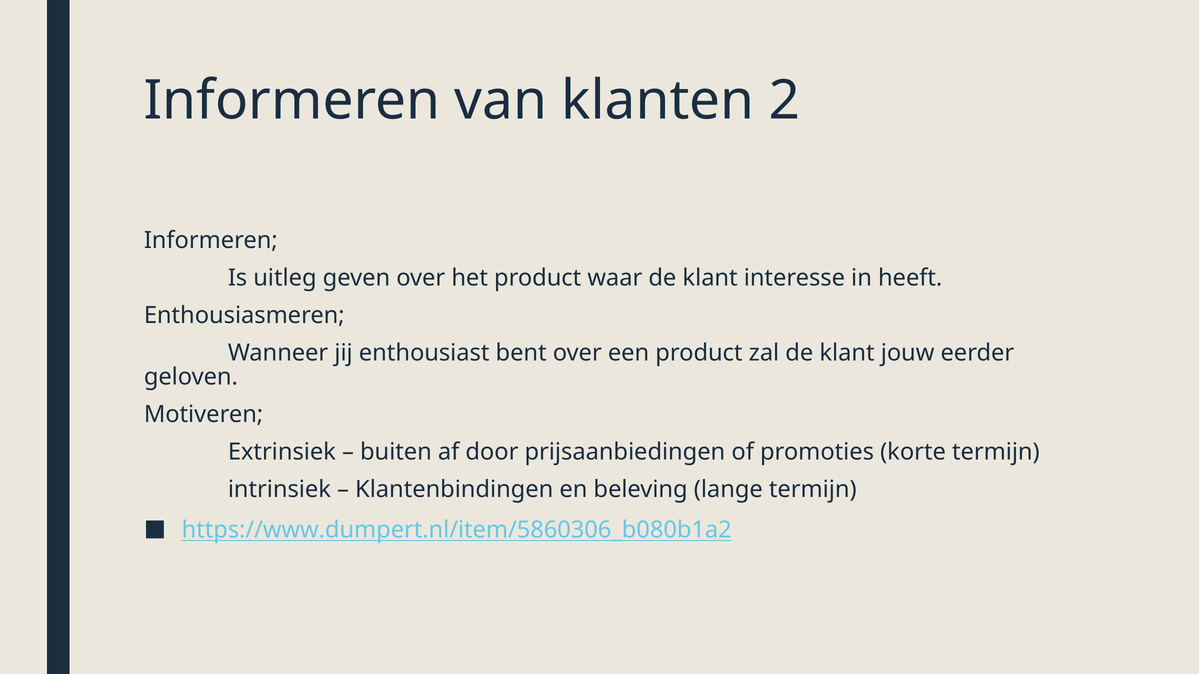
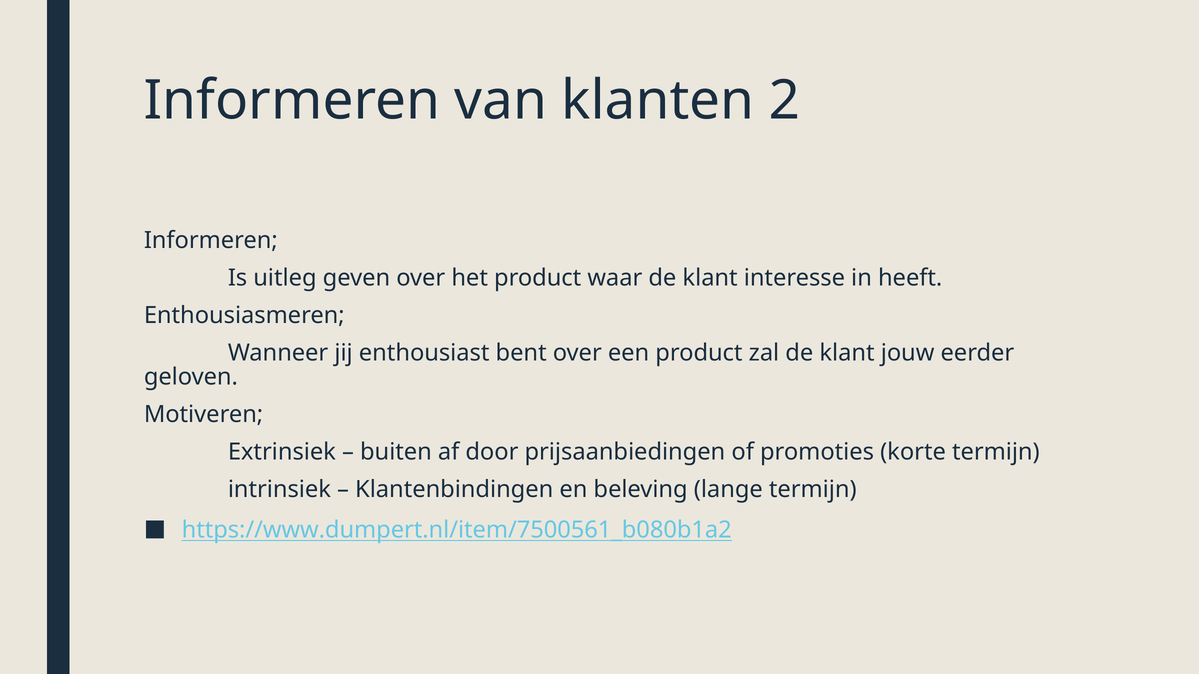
https://www.dumpert.nl/item/5860306_b080b1a2: https://www.dumpert.nl/item/5860306_b080b1a2 -> https://www.dumpert.nl/item/7500561_b080b1a2
